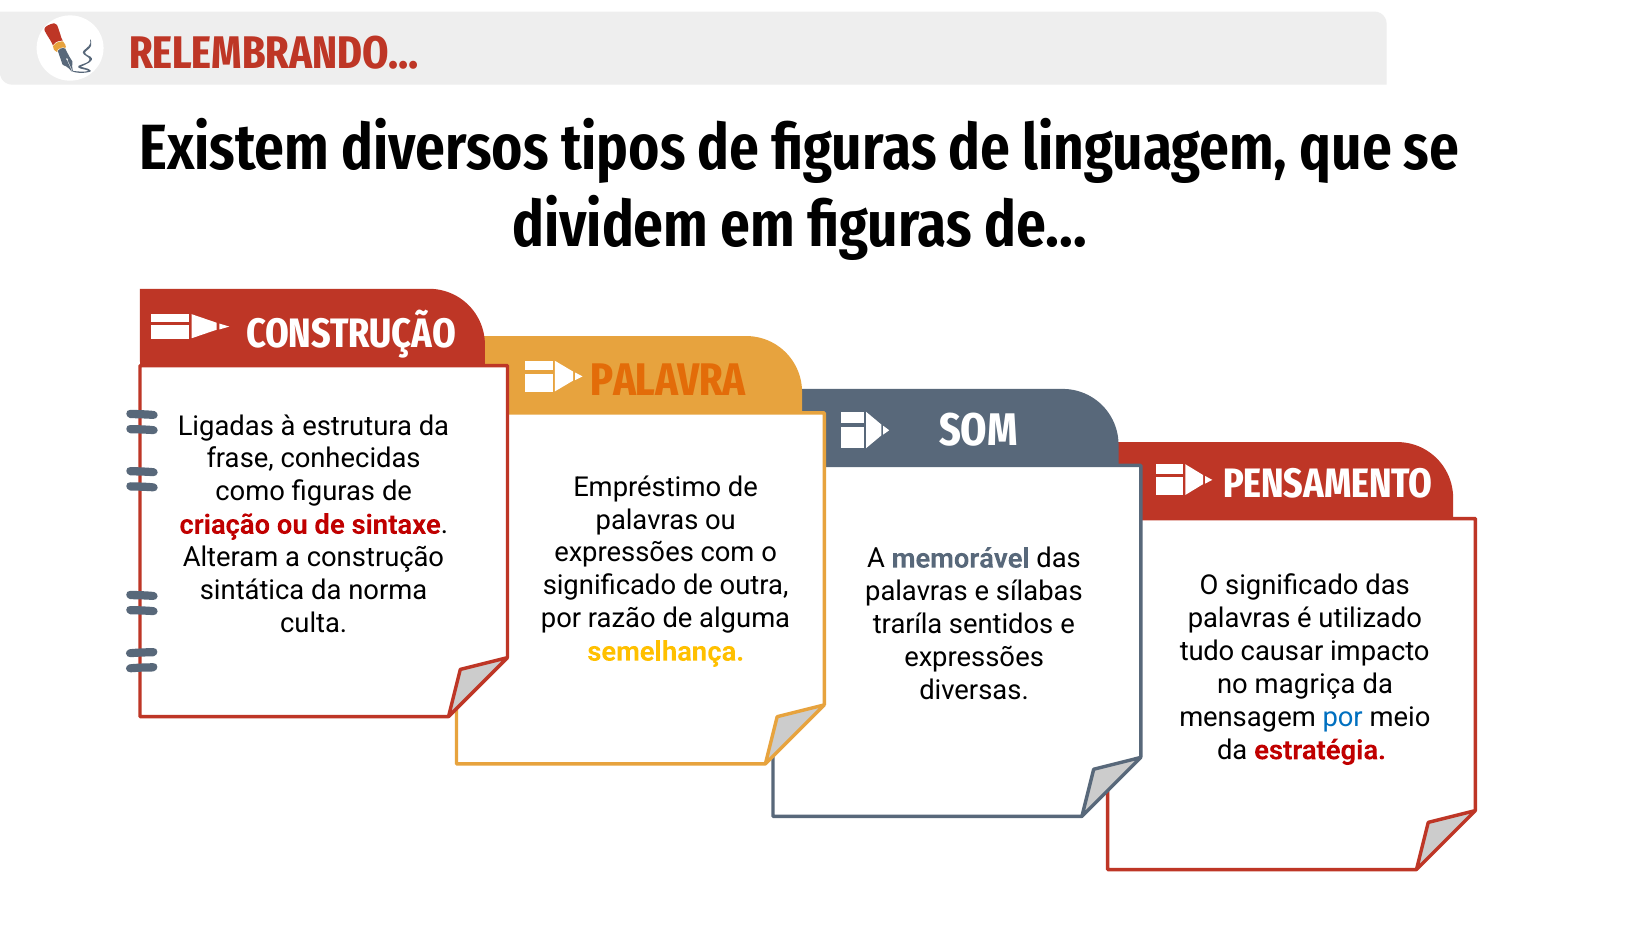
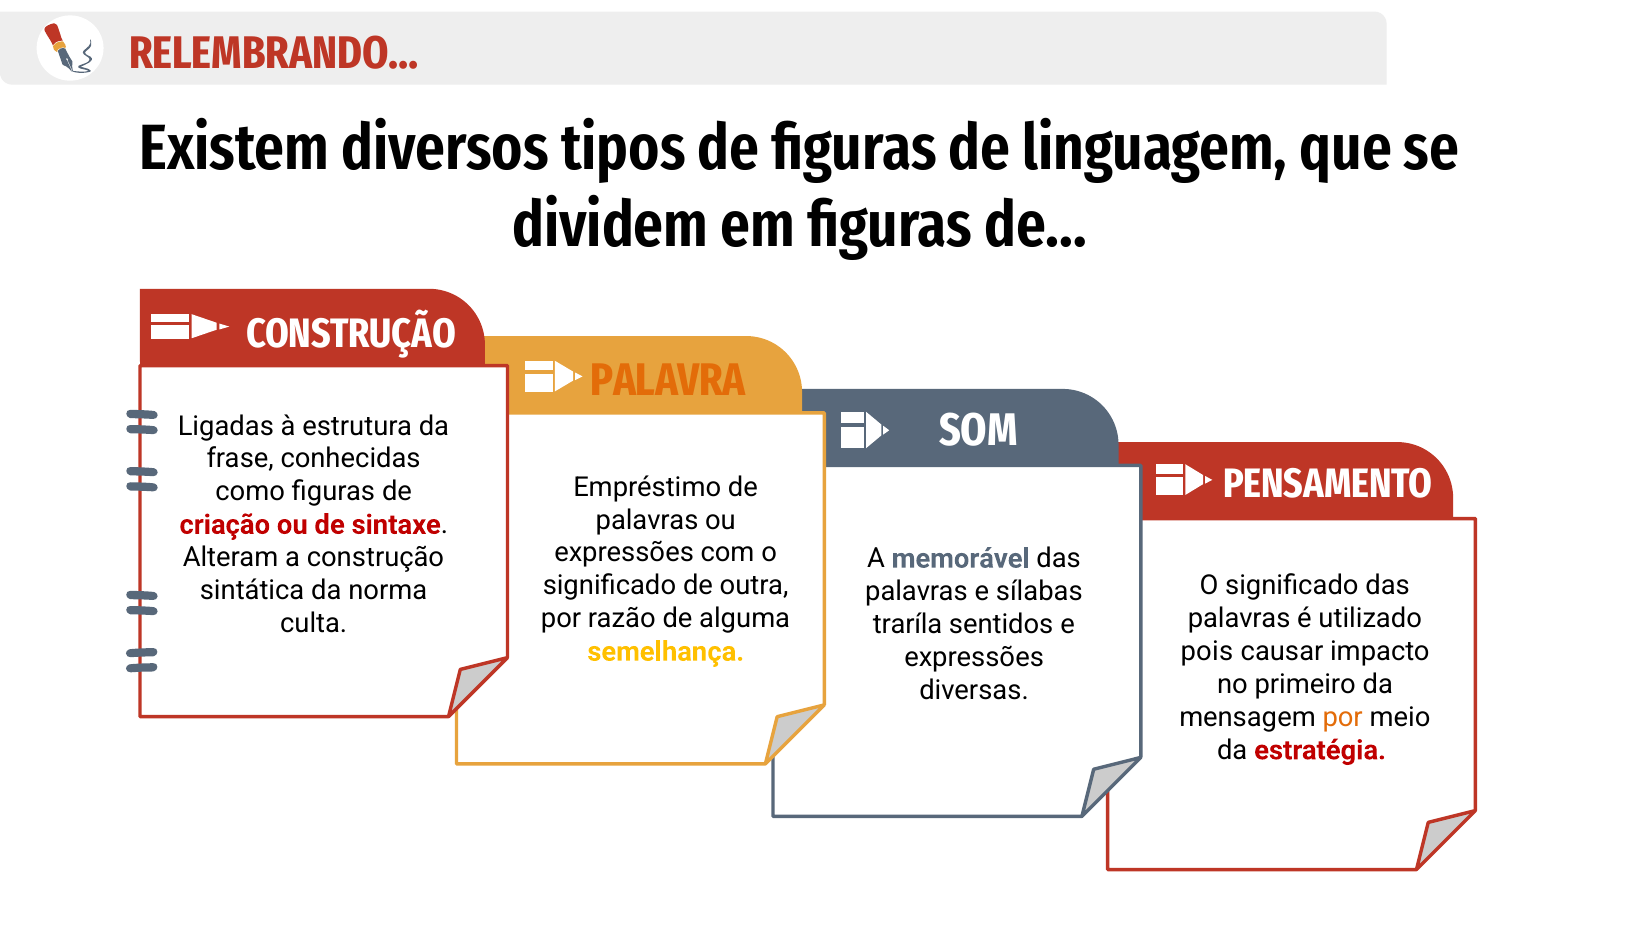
tudo: tudo -> pois
magriça: magriça -> primeiro
por at (1343, 717) colour: blue -> orange
